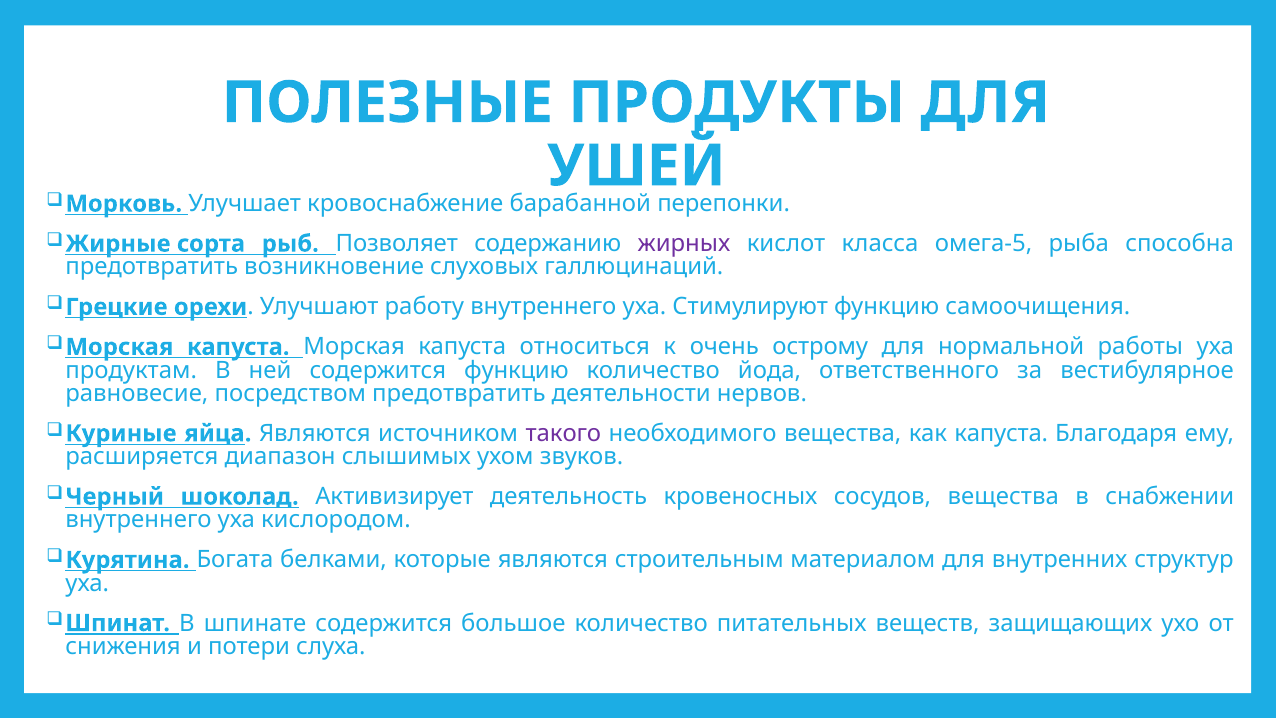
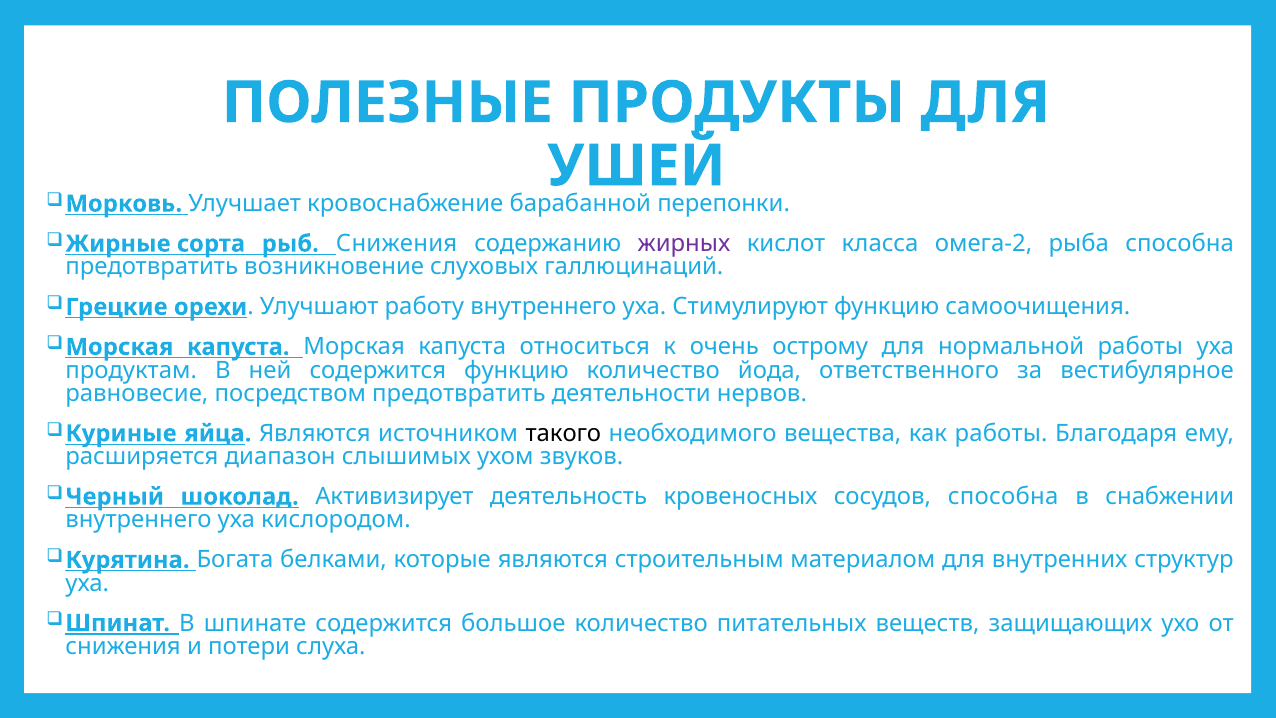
рыб Позволяет: Позволяет -> Снижения
омега-5: омега-5 -> омега-2
такого colour: purple -> black
как капуста: капуста -> работы
сосудов вещества: вещества -> способна
